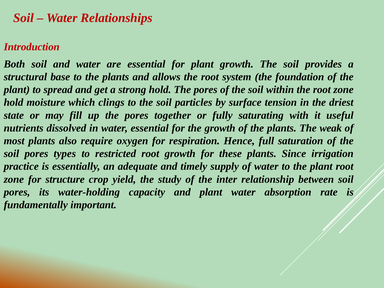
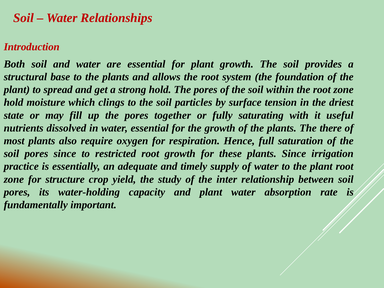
weak: weak -> there
pores types: types -> since
